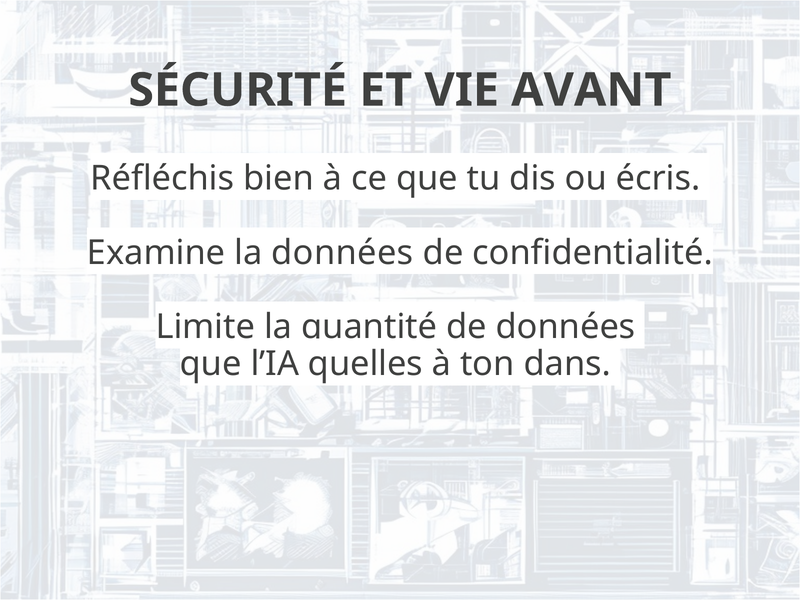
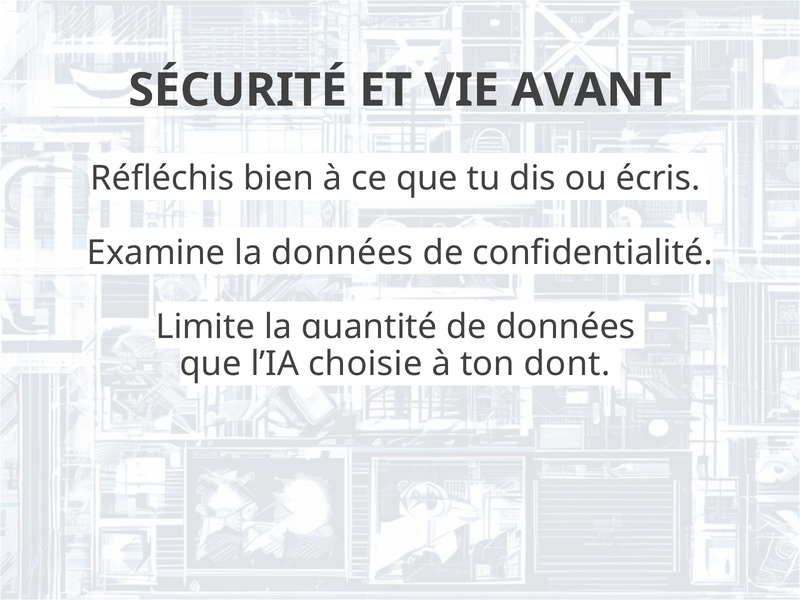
quelles: quelles -> choisie
dans: dans -> dont
